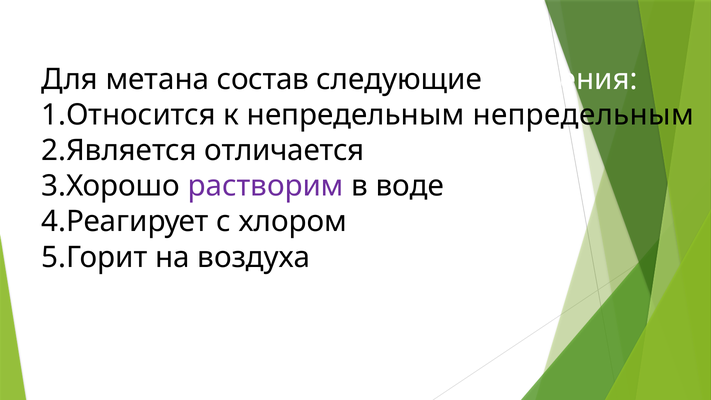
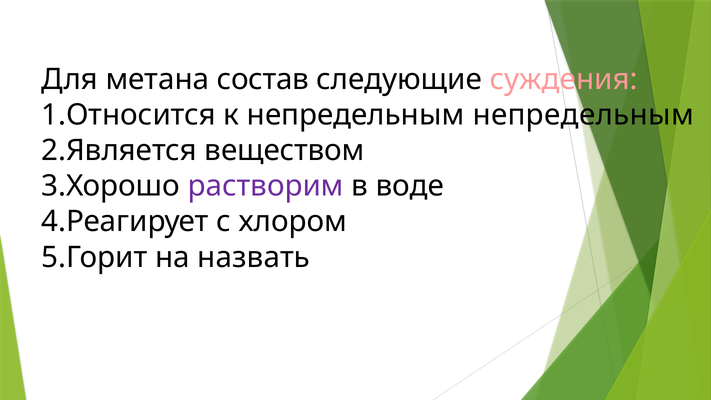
суждения colour: white -> pink
отличается: отличается -> веществом
воздуха: воздуха -> назвать
